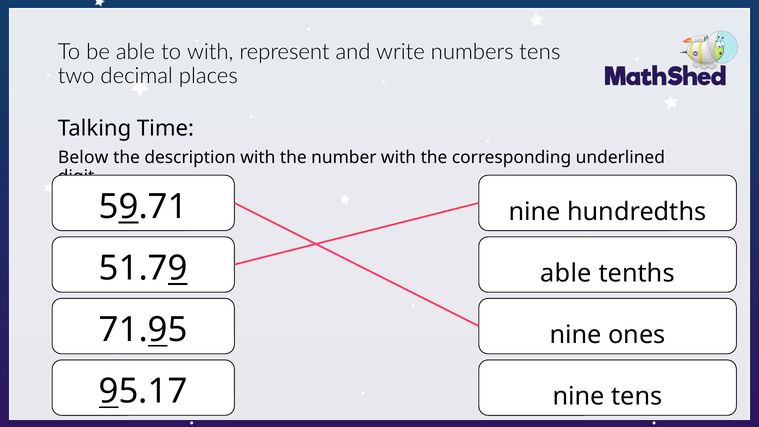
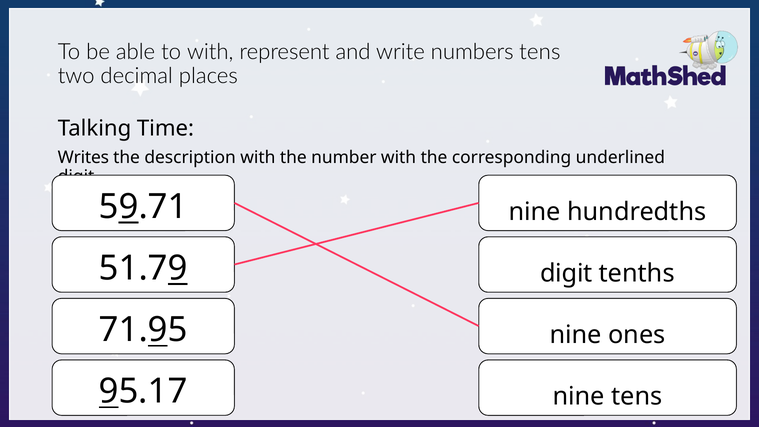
Below: Below -> Writes
able at (566, 273): able -> digit
